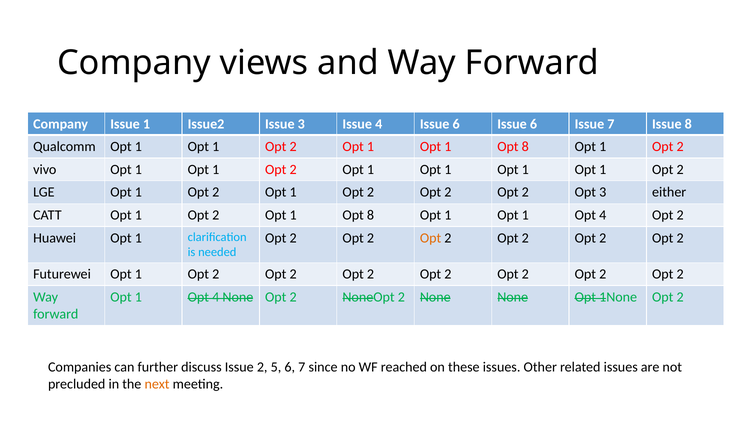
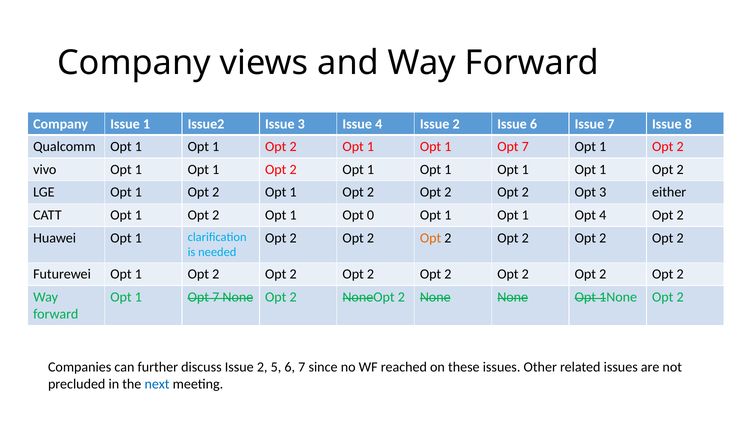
4 Issue 6: 6 -> 2
8 at (525, 147): 8 -> 7
8 at (371, 215): 8 -> 0
4 at (216, 297): 4 -> 7
next colour: orange -> blue
